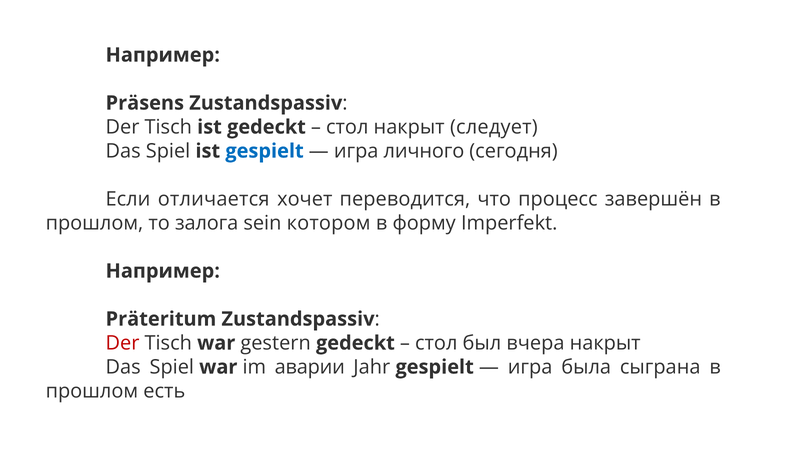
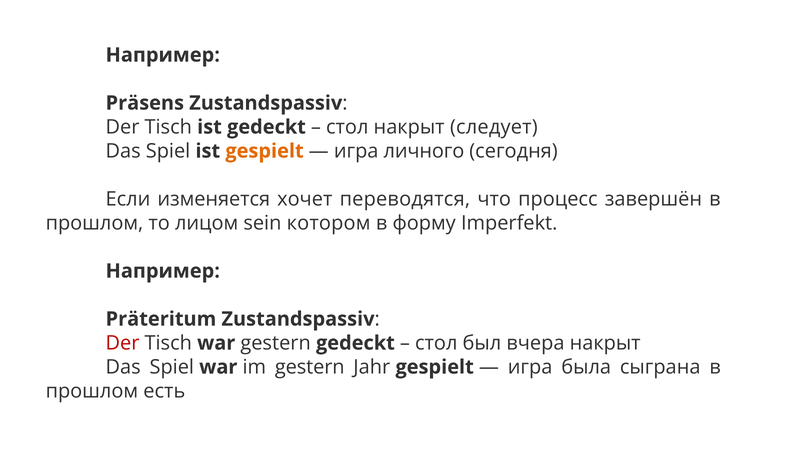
gespielt at (264, 151) colour: blue -> orange
отличается: отличается -> изменяется
переводится: переводится -> переводятся
залога: залога -> лицом
im аварии: аварии -> gestern
